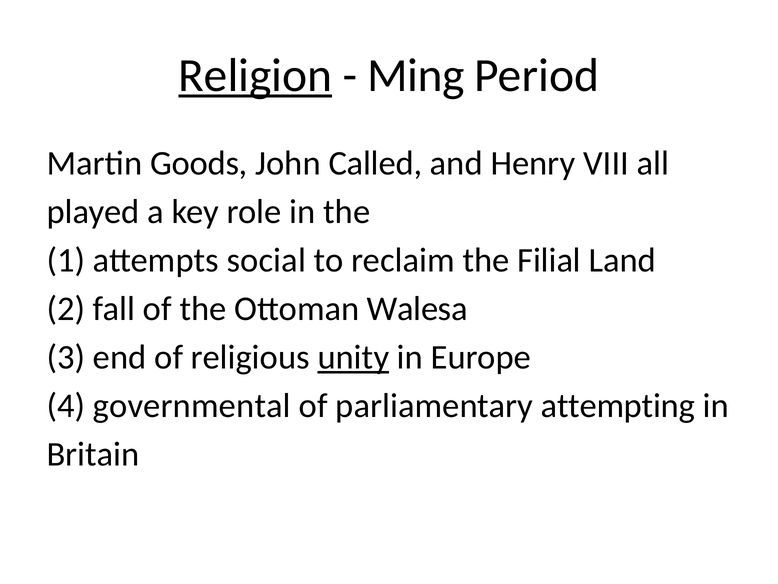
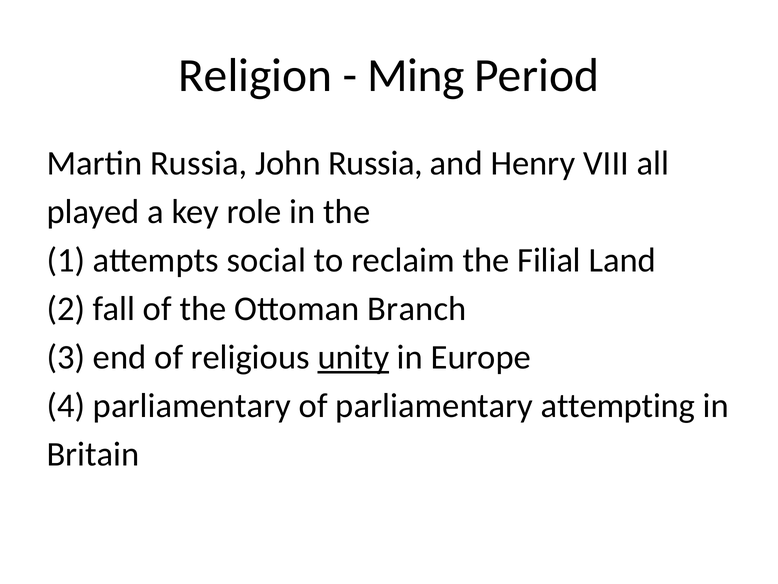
Religion underline: present -> none
Martin Goods: Goods -> Russia
John Called: Called -> Russia
Walesa: Walesa -> Branch
4 governmental: governmental -> parliamentary
